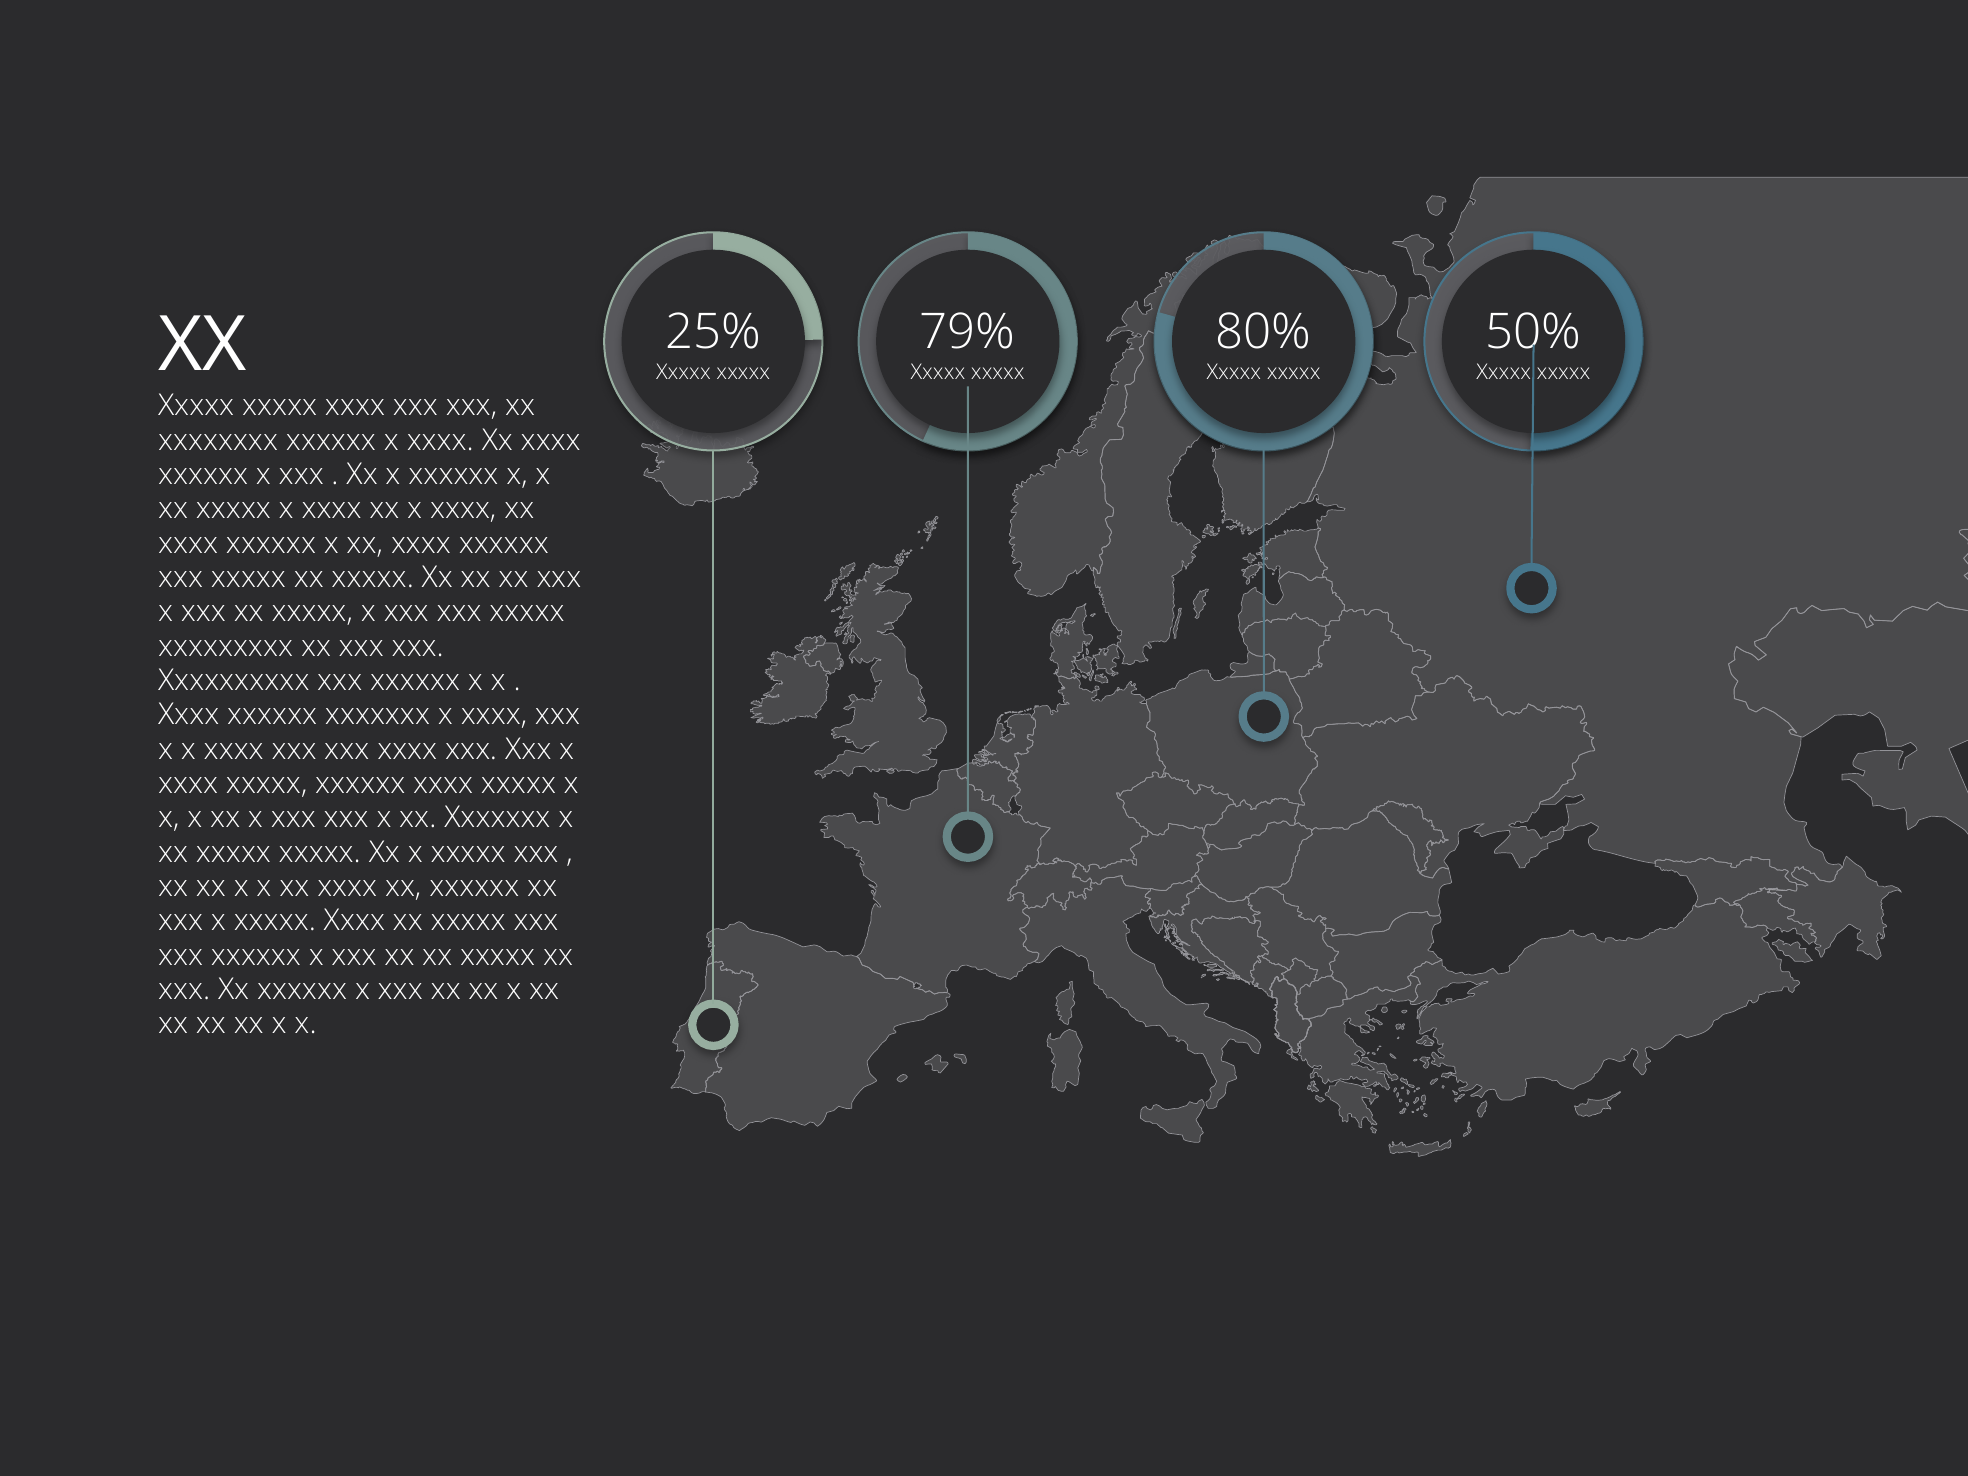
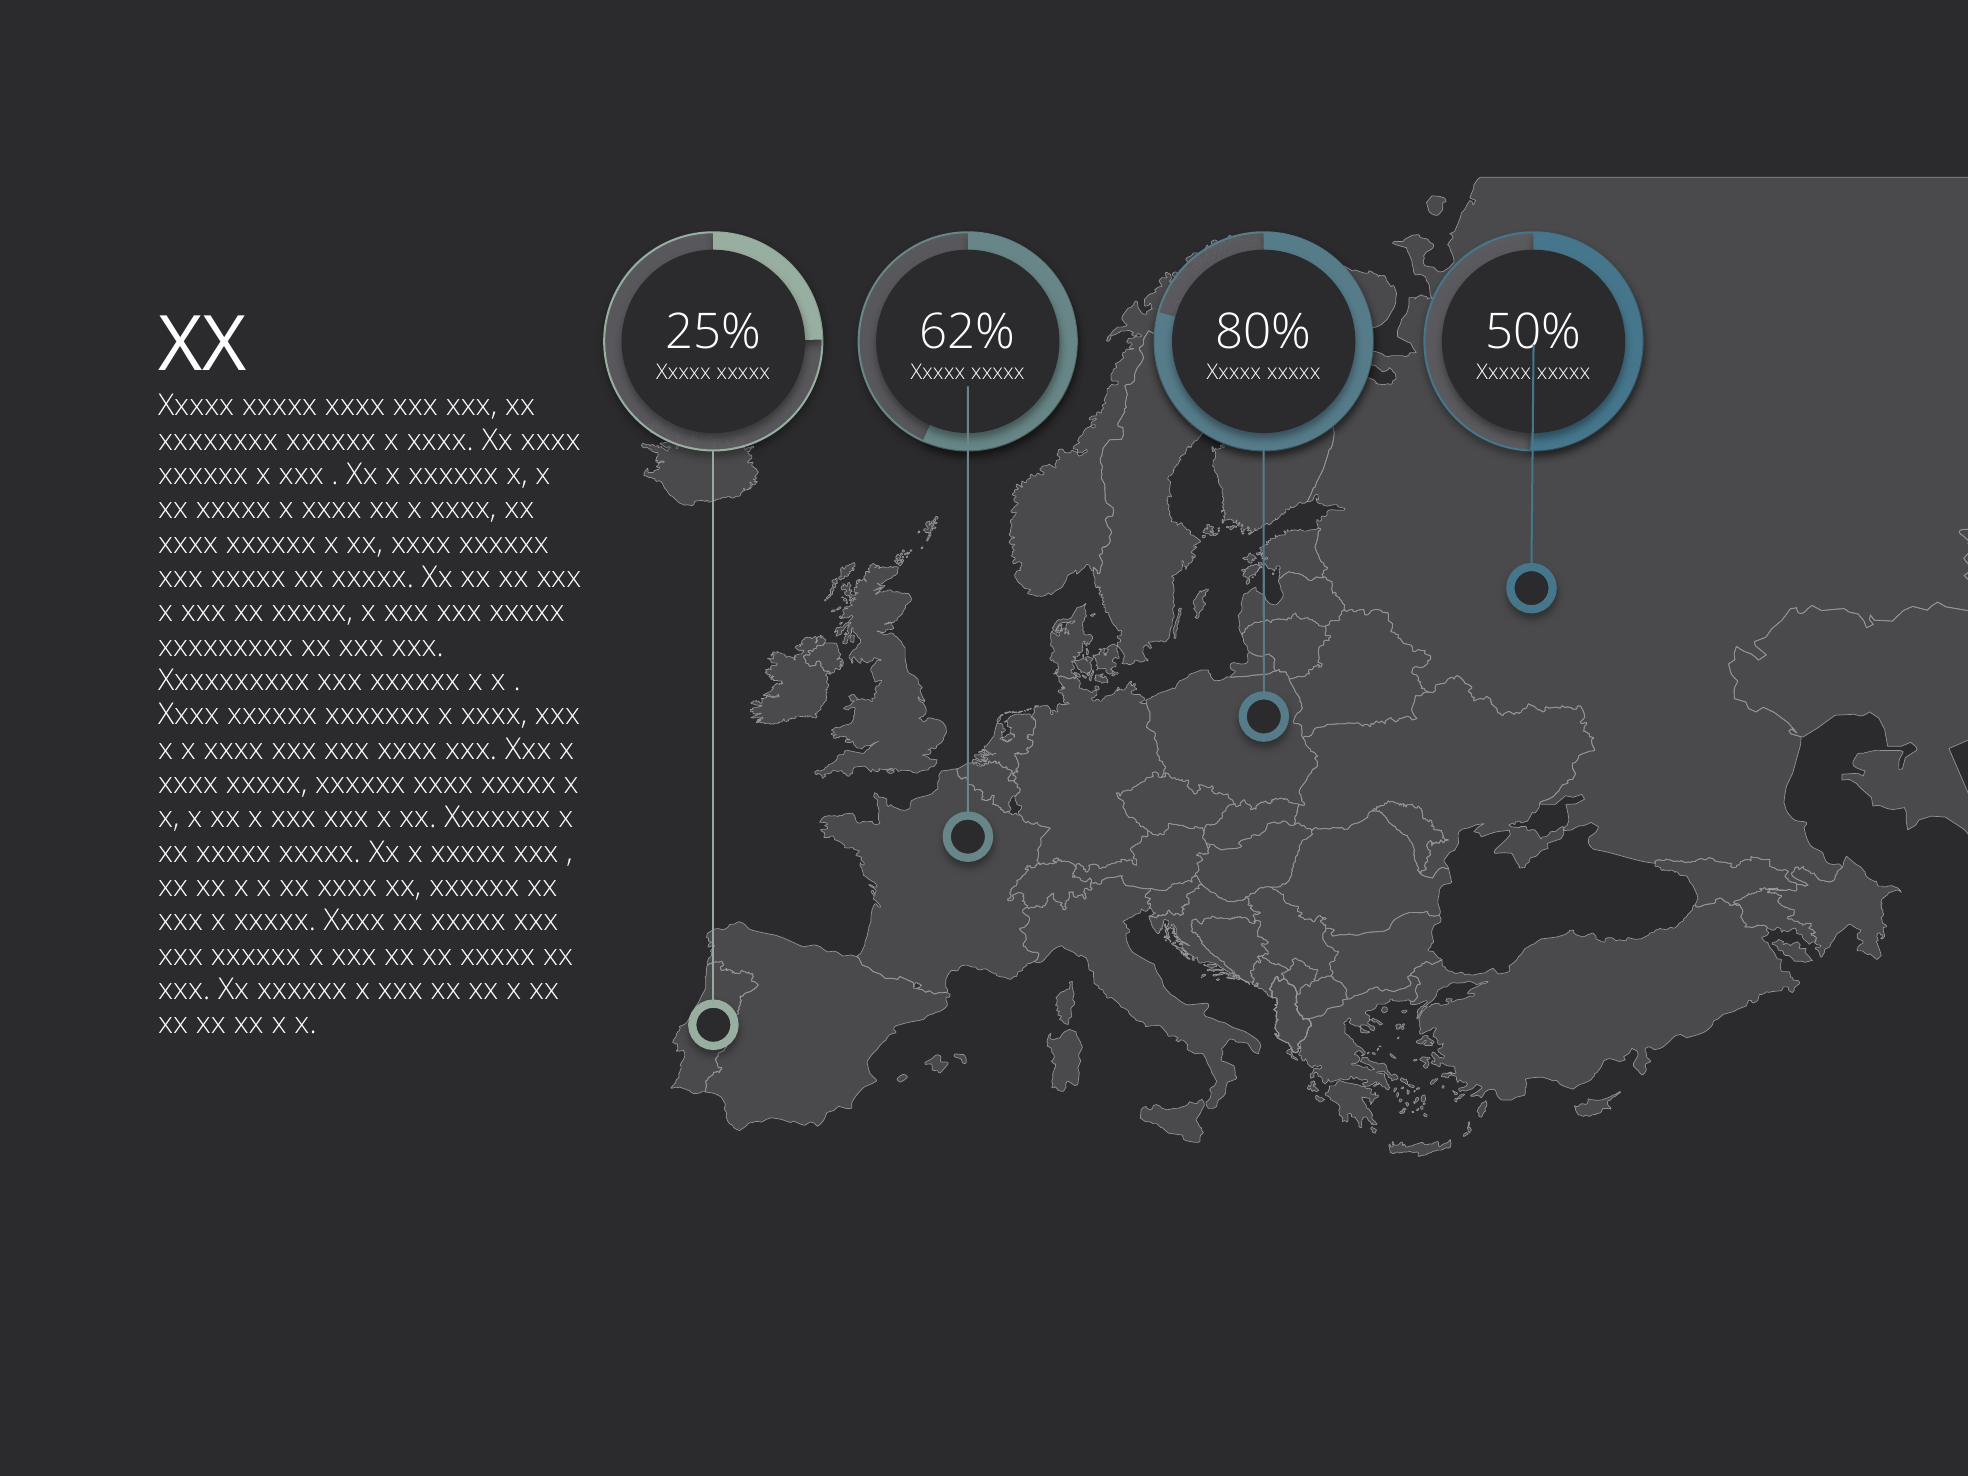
79%: 79% -> 62%
